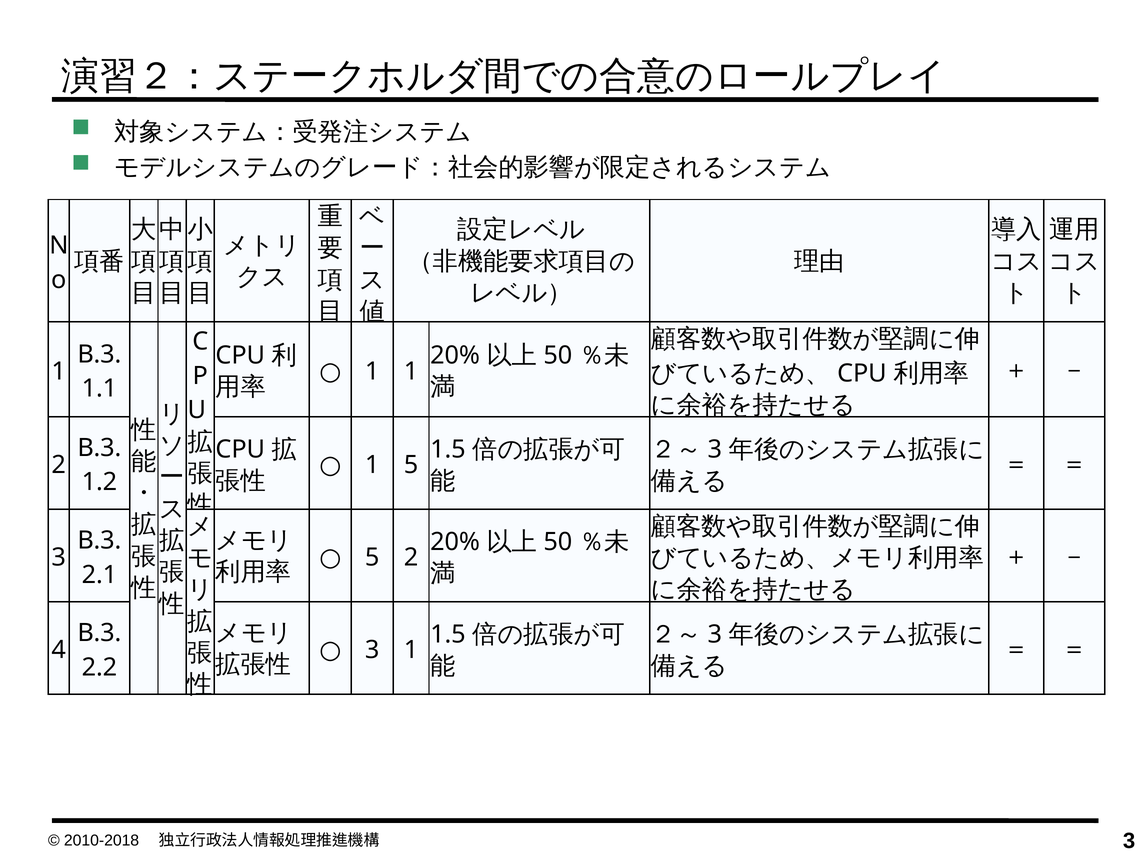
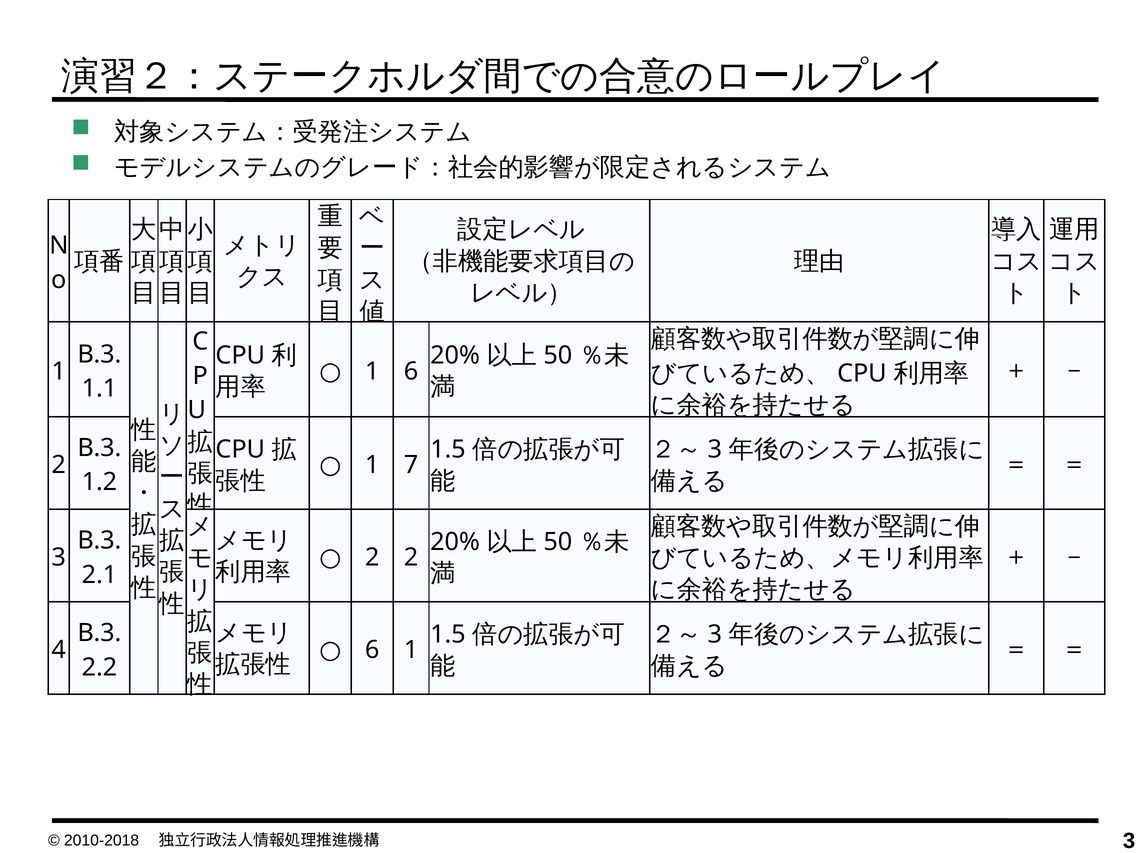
1 1: 1 -> 6
1 5: 5 -> 7
5 at (372, 558): 5 -> 2
3 at (372, 650): 3 -> 6
